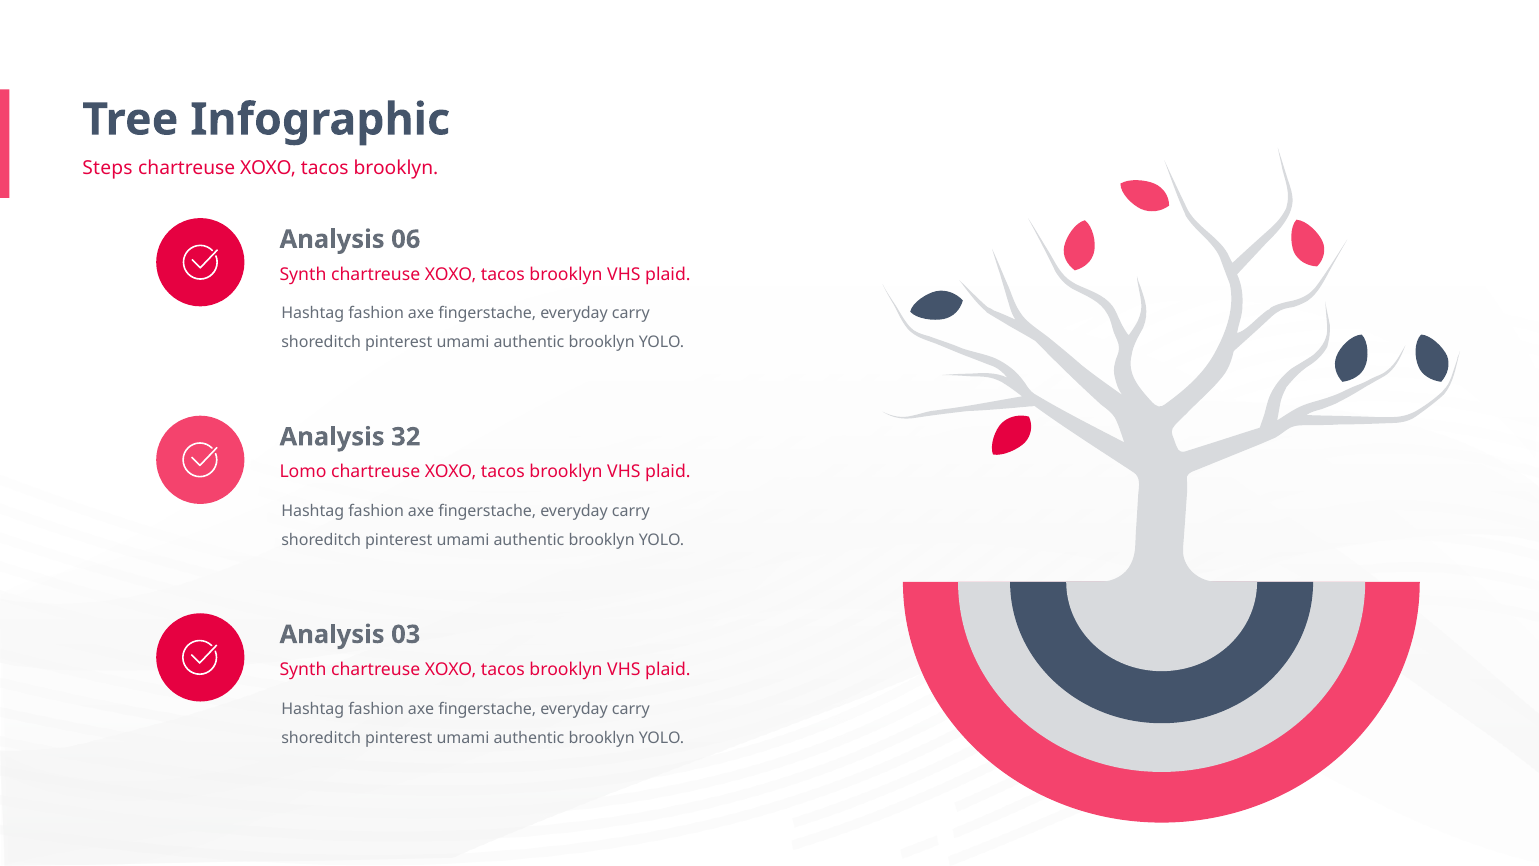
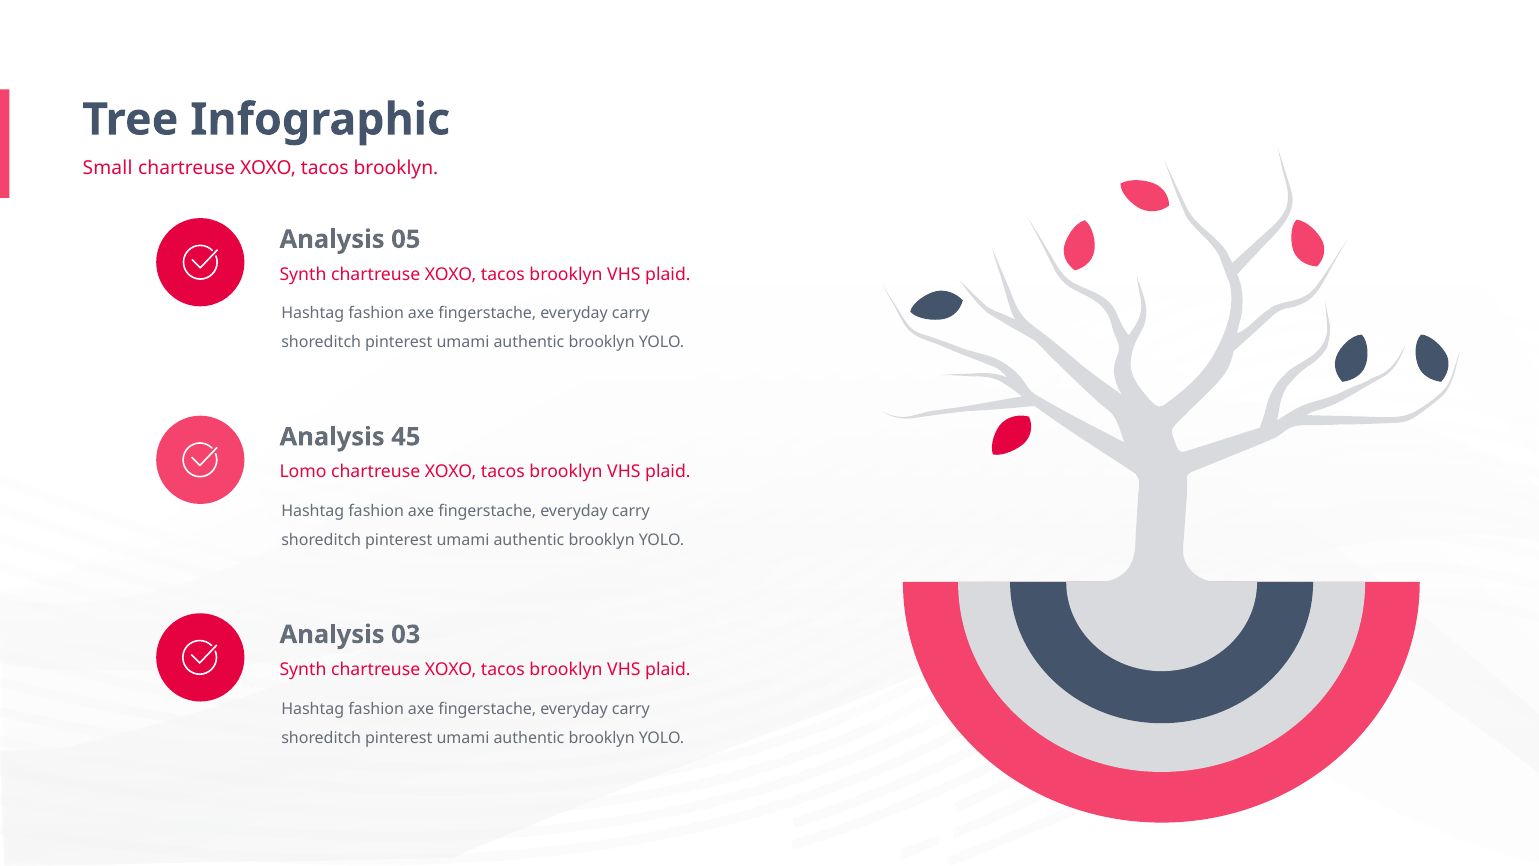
Steps: Steps -> Small
06: 06 -> 05
32: 32 -> 45
